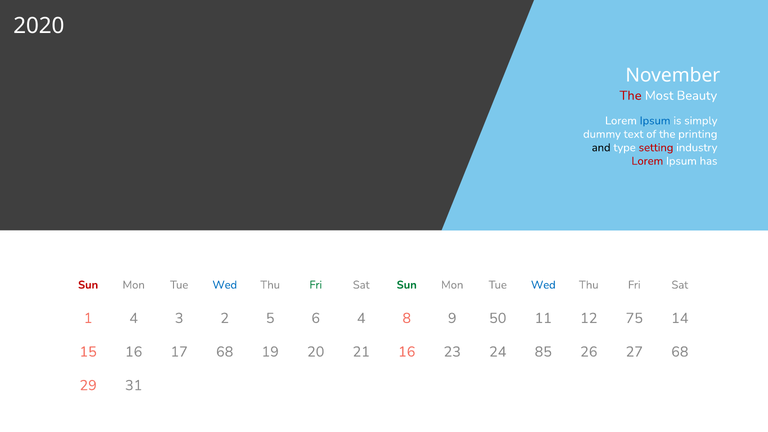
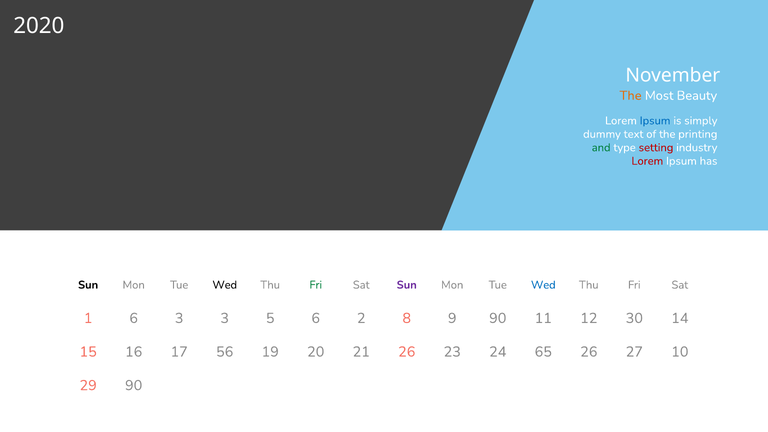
The at (631, 96) colour: red -> orange
and colour: black -> green
Sun at (88, 285) colour: red -> black
Wed at (225, 285) colour: blue -> black
Sun at (407, 285) colour: green -> purple
1 4: 4 -> 6
3 2: 2 -> 3
6 4: 4 -> 2
9 50: 50 -> 90
75: 75 -> 30
17 68: 68 -> 56
21 16: 16 -> 26
85: 85 -> 65
27 68: 68 -> 10
29 31: 31 -> 90
